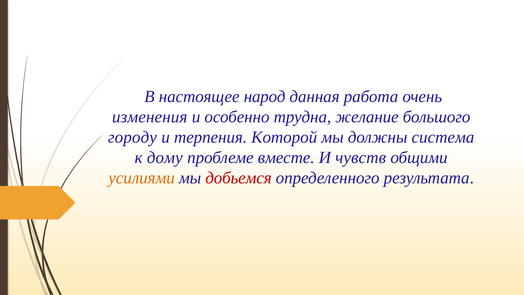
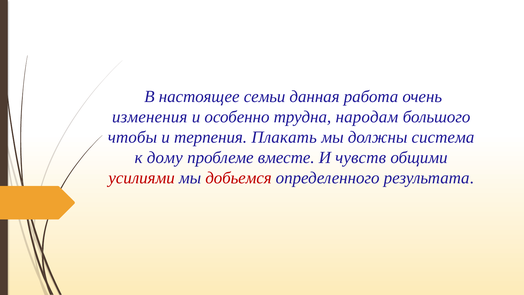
народ: народ -> семьи
желание: желание -> народам
городу: городу -> чтобы
Которой: Которой -> Плакать
усилиями colour: orange -> red
